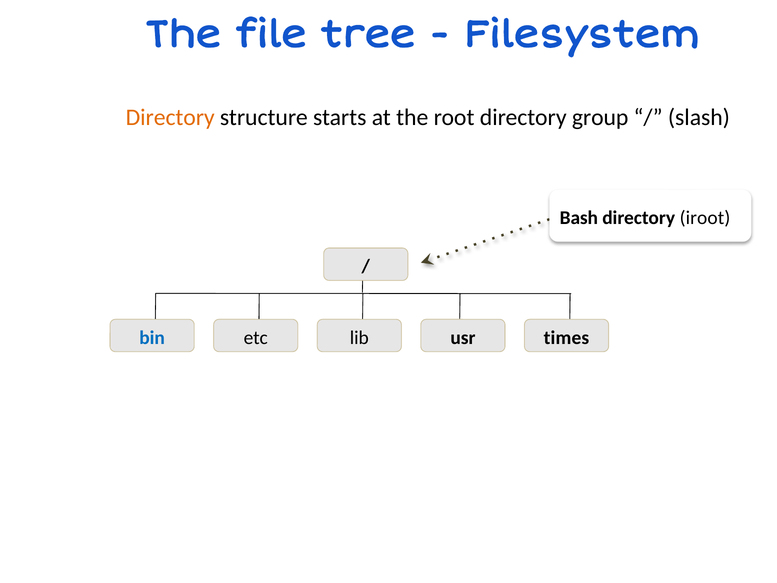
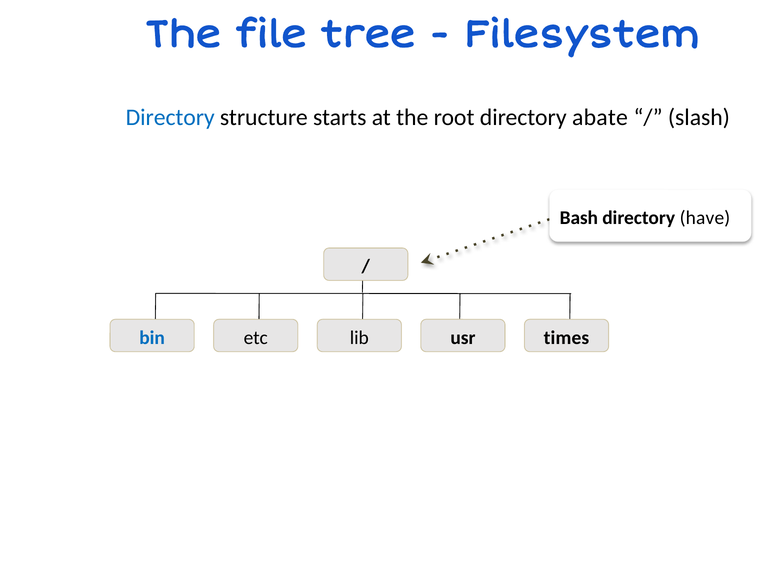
Directory at (170, 117) colour: orange -> blue
group: group -> abate
iroot: iroot -> have
